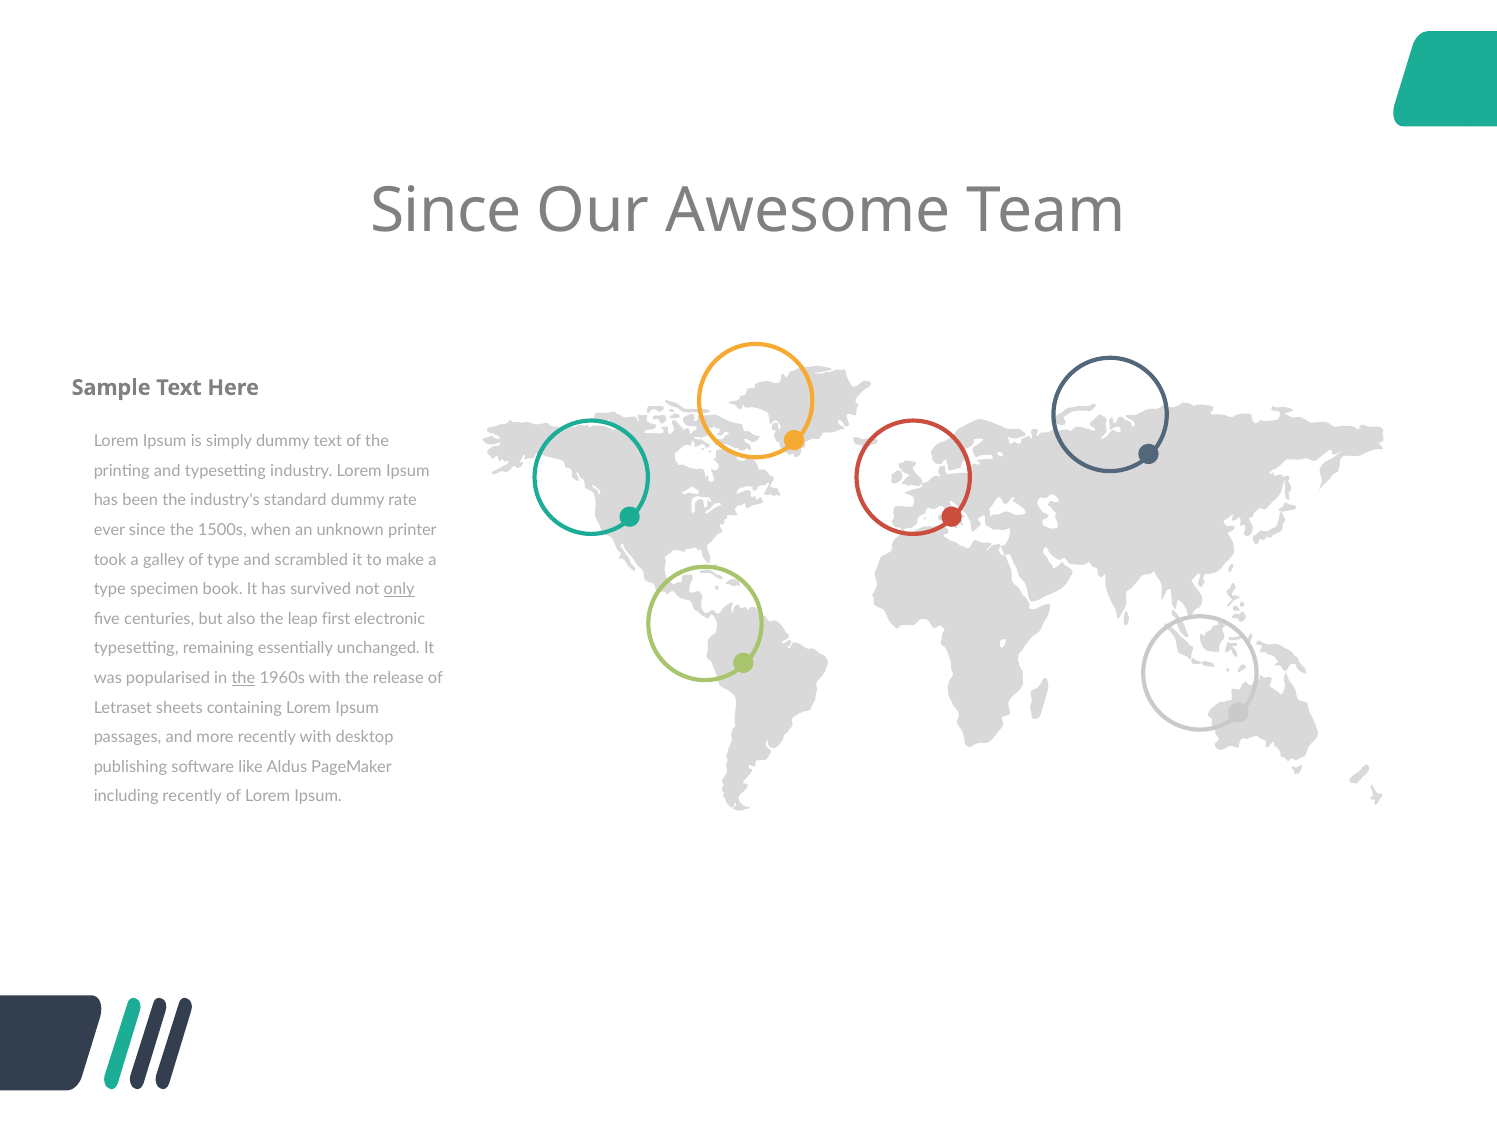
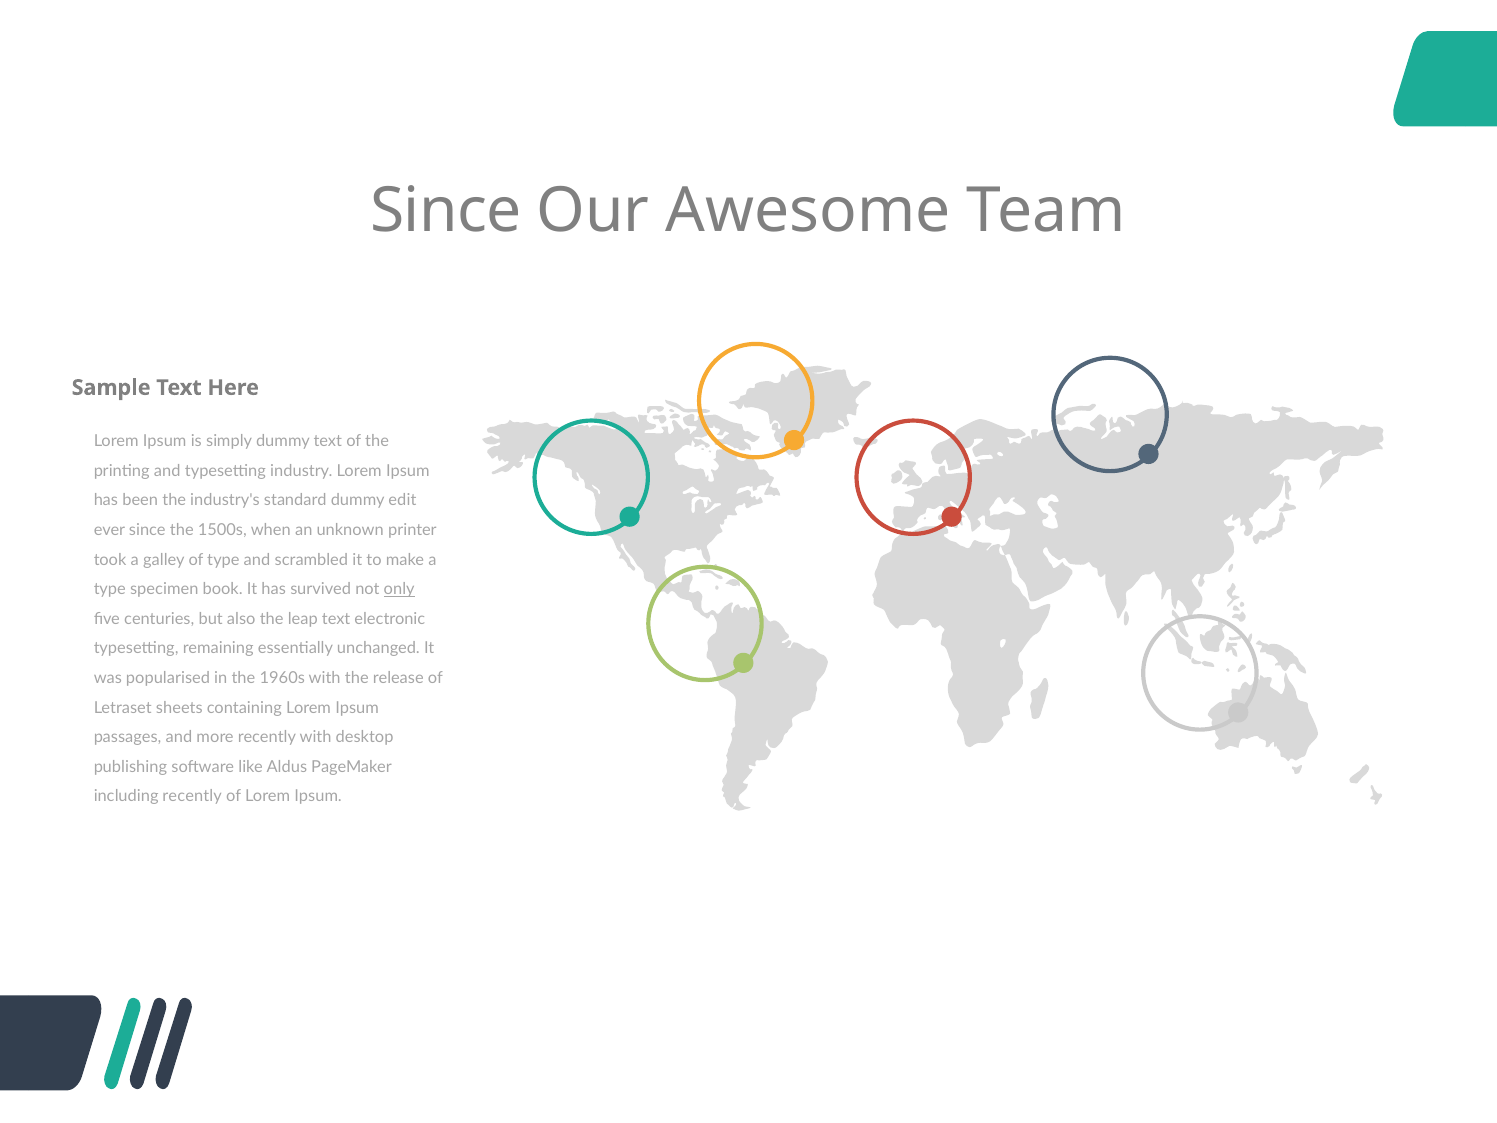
rate: rate -> edit
leap first: first -> text
the at (243, 678) underline: present -> none
